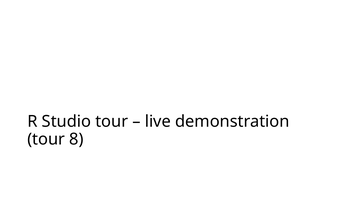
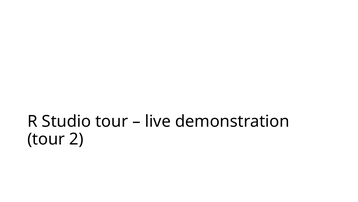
8: 8 -> 2
